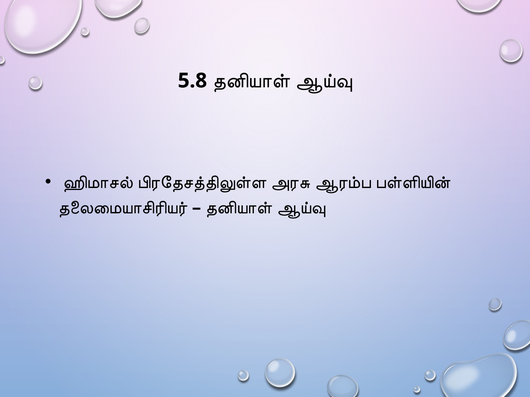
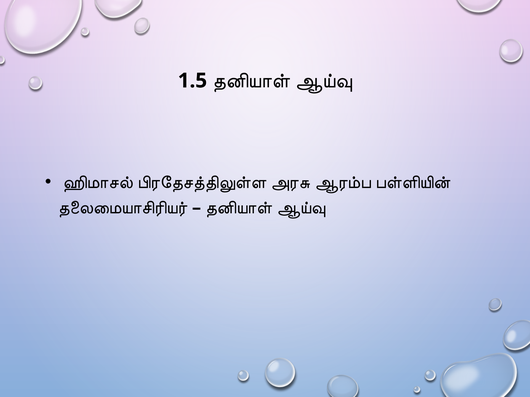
5.8: 5.8 -> 1.5
